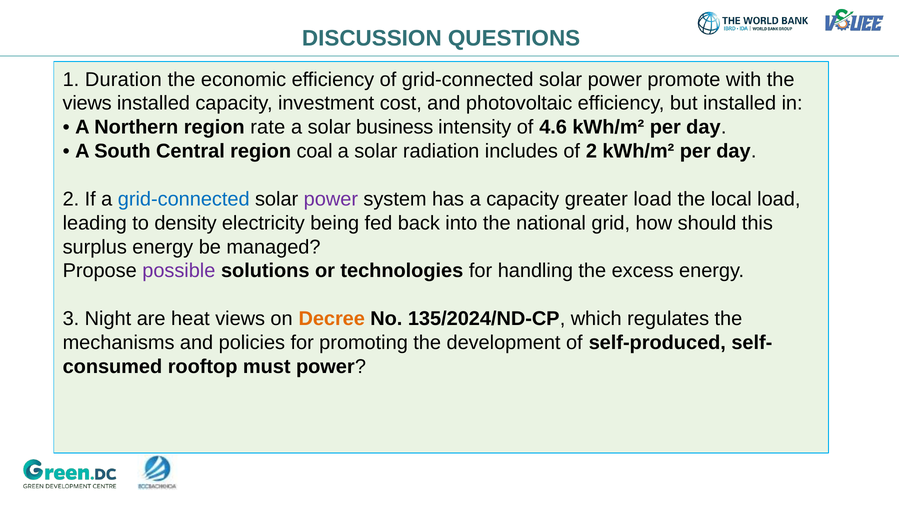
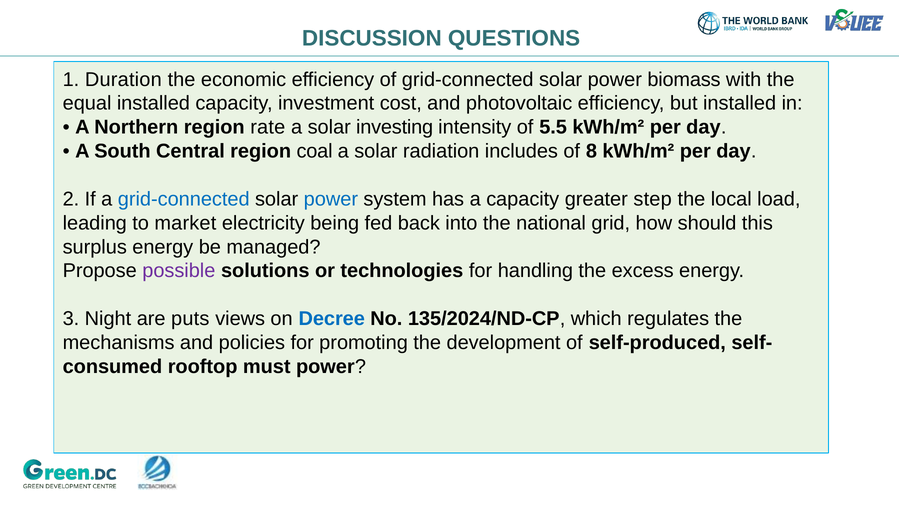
promote: promote -> biomass
views at (87, 104): views -> equal
business: business -> investing
4.6: 4.6 -> 5.5
of 2: 2 -> 8
power at (331, 199) colour: purple -> blue
greater load: load -> step
density: density -> market
heat: heat -> puts
Decree colour: orange -> blue
